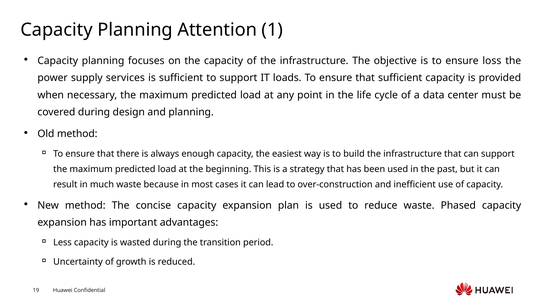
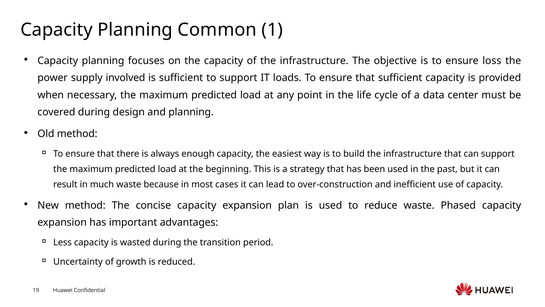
Attention: Attention -> Common
services: services -> involved
